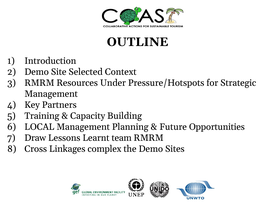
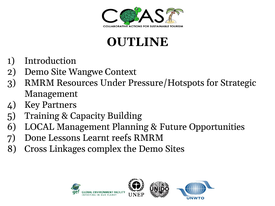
Selected: Selected -> Wangwe
Draw: Draw -> Done
team: team -> reefs
